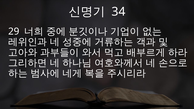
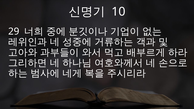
34: 34 -> 10
